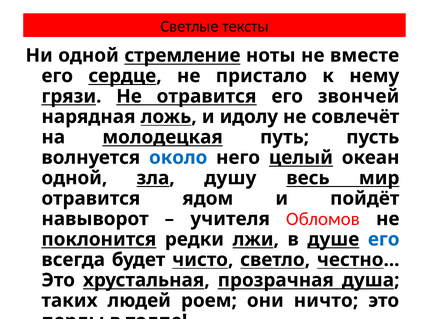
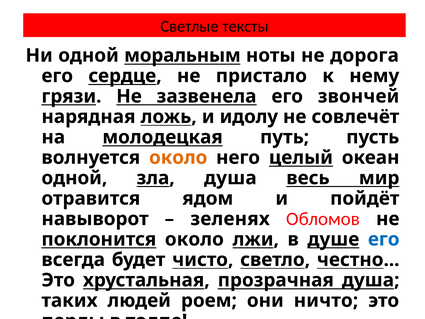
стремление: стремление -> моральным
вместе: вместе -> дорога
Не отравится: отравится -> зазвенела
около at (178, 157) colour: blue -> orange
зла душу: душу -> душа
учителя: учителя -> зеленях
поклонится редки: редки -> около
